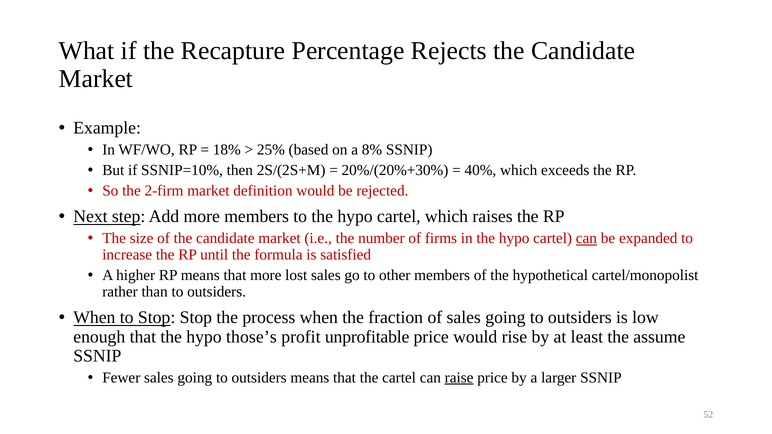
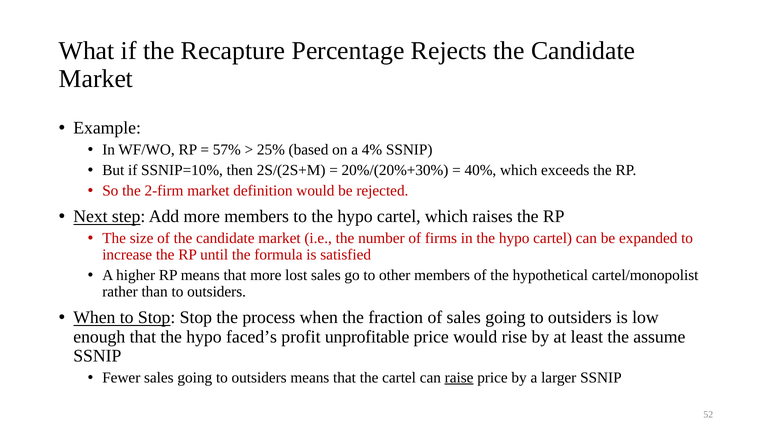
18%: 18% -> 57%
8%: 8% -> 4%
can at (586, 238) underline: present -> none
those’s: those’s -> faced’s
